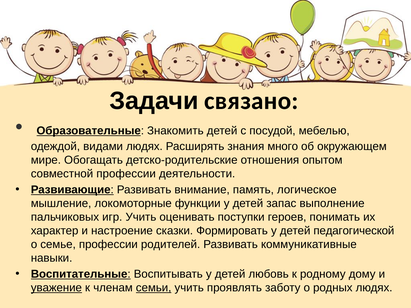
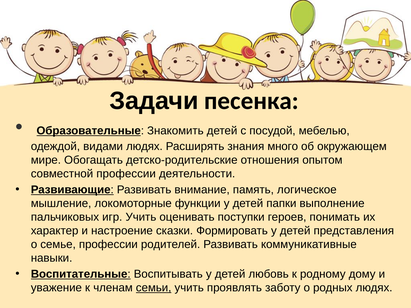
связано: связано -> песенка
запас: запас -> папки
педагогической: педагогической -> представления
уважение underline: present -> none
